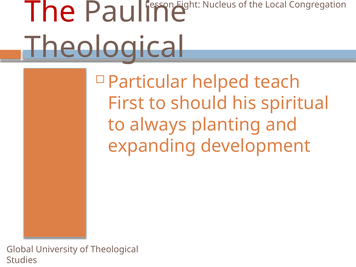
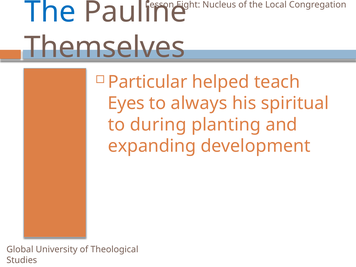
The at (50, 12) colour: red -> blue
Theological at (104, 47): Theological -> Themselves
First: First -> Eyes
should: should -> always
always: always -> during
